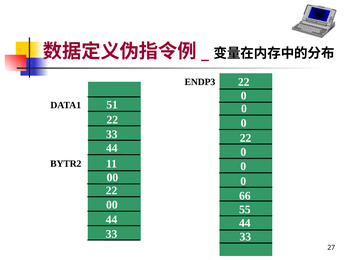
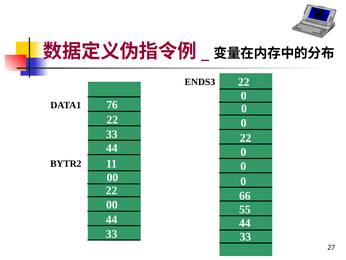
ENDP3: ENDP3 -> ENDS3
51: 51 -> 76
